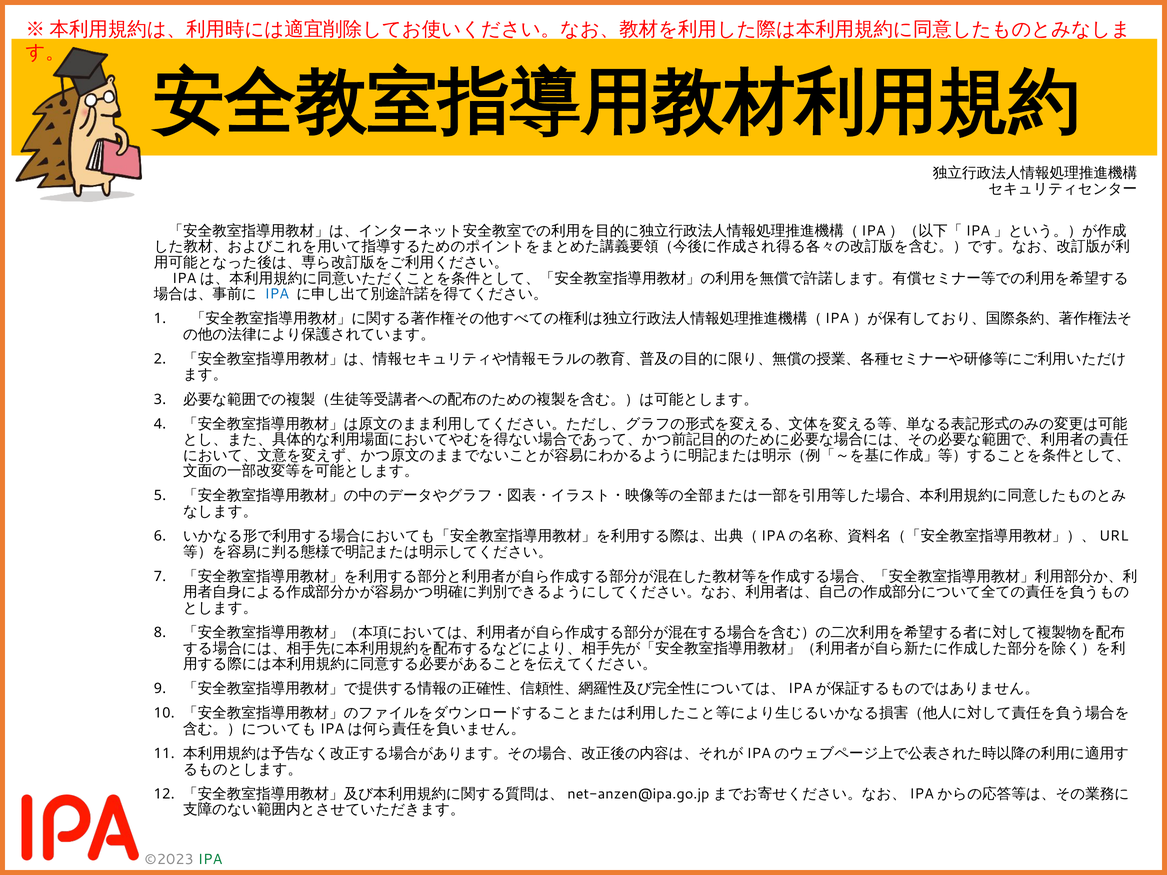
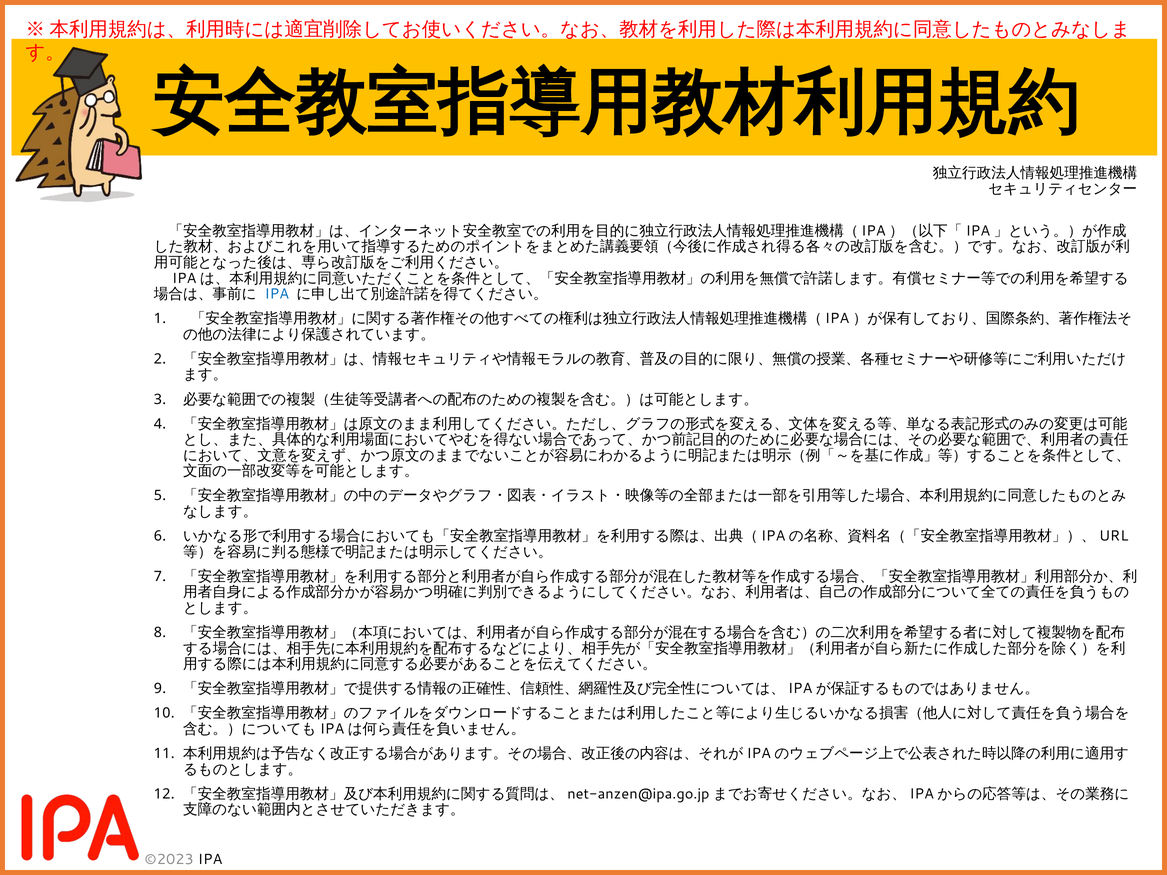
IPA at (210, 860) colour: green -> black
